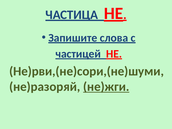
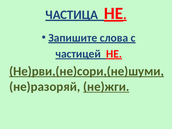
Не)рви,(не)сори,(не)шуми underline: none -> present
